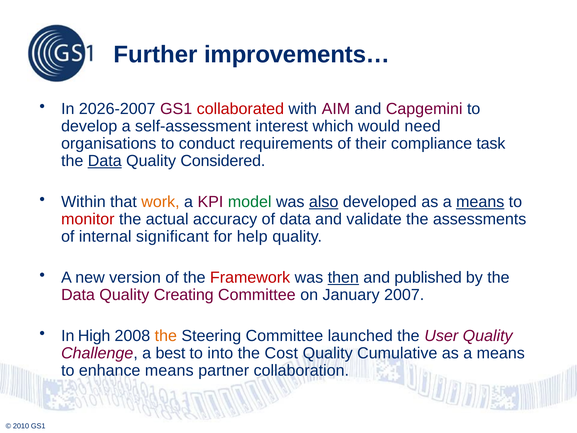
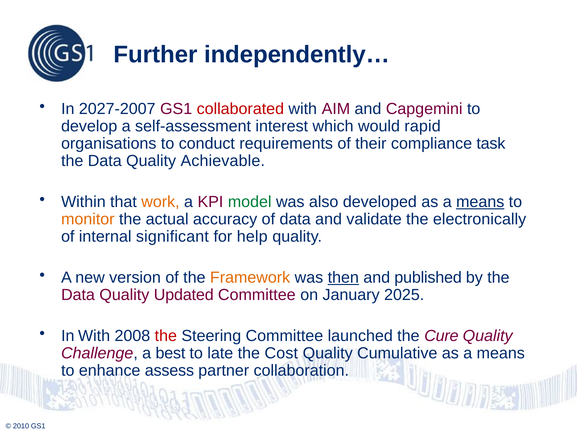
improvements…: improvements… -> independently…
2026-2007: 2026-2007 -> 2027-2007
need: need -> rapid
Data at (105, 161) underline: present -> none
Considered: Considered -> Achievable
also underline: present -> none
monitor colour: red -> orange
assessments: assessments -> electronically
Framework colour: red -> orange
Creating: Creating -> Updated
2007: 2007 -> 2025
In High: High -> With
the at (166, 336) colour: orange -> red
User: User -> Cure
into: into -> late
enhance means: means -> assess
